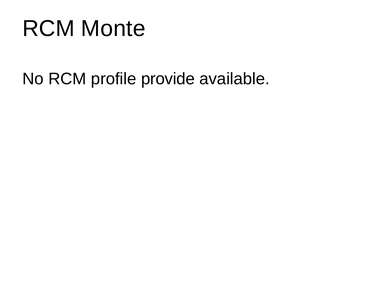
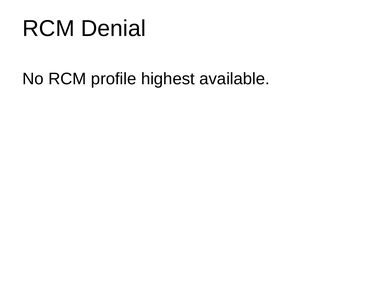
Monte: Monte -> Denial
provide: provide -> highest
